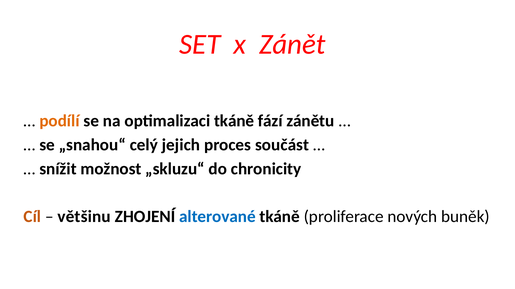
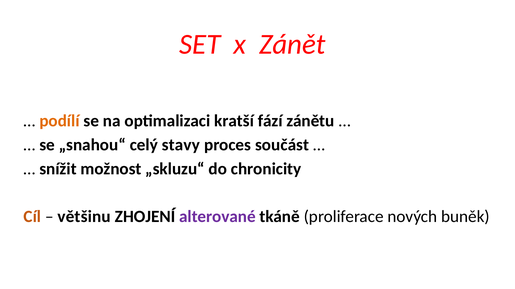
optimalizaci tkáně: tkáně -> kratší
jejich: jejich -> stavy
alterované colour: blue -> purple
